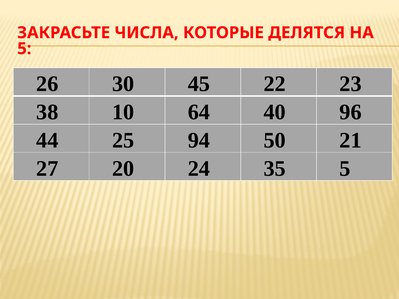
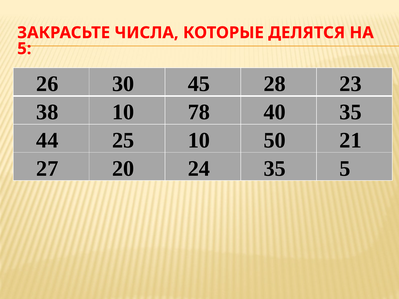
22: 22 -> 28
64: 64 -> 78
40 96: 96 -> 35
25 94: 94 -> 10
